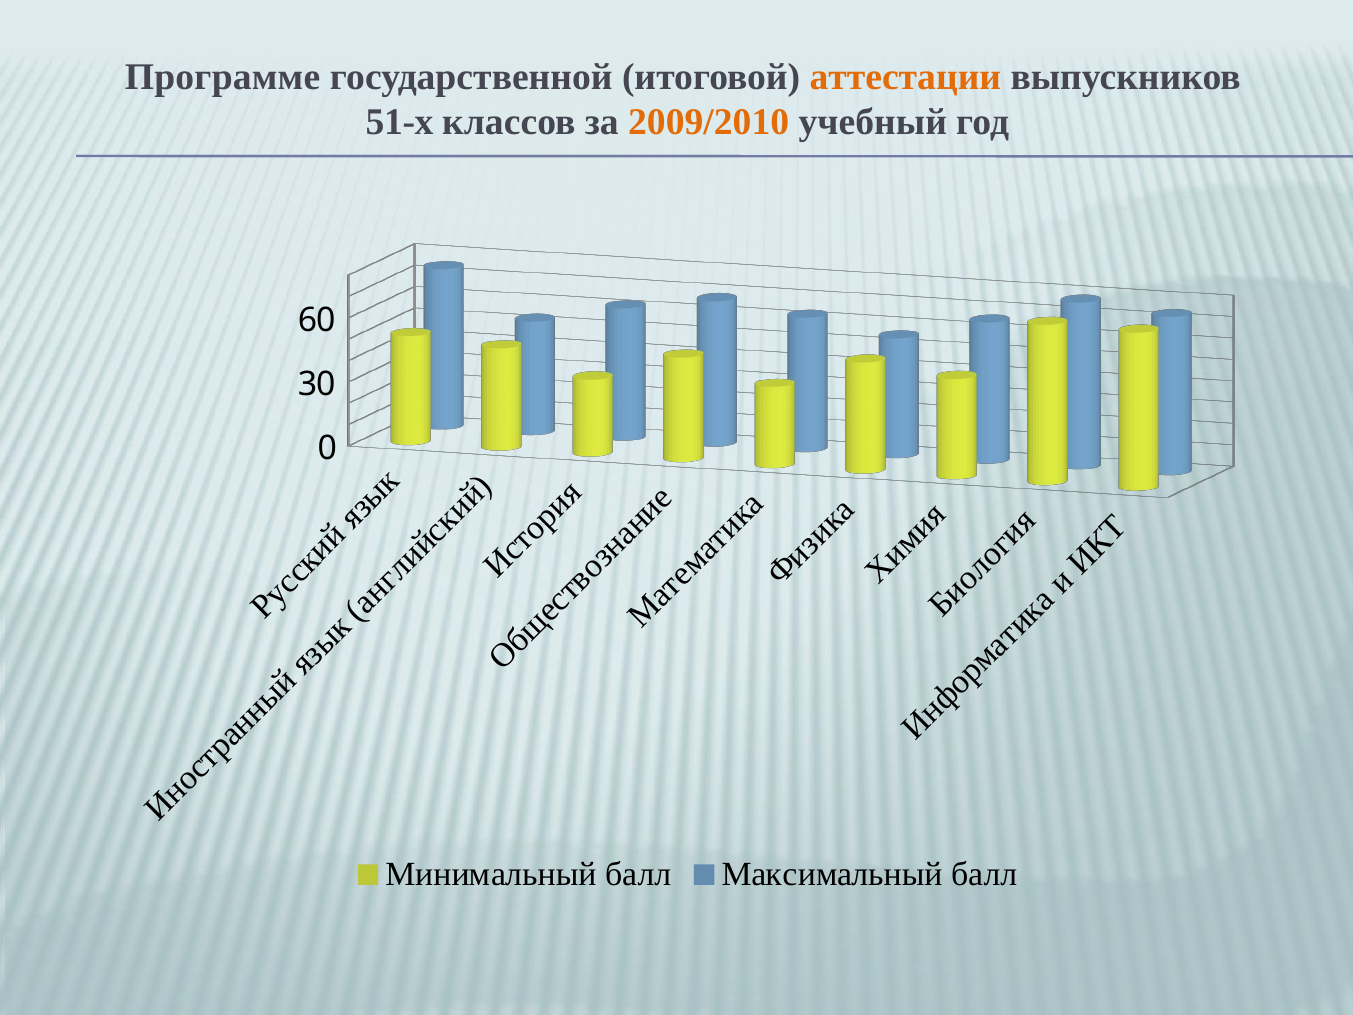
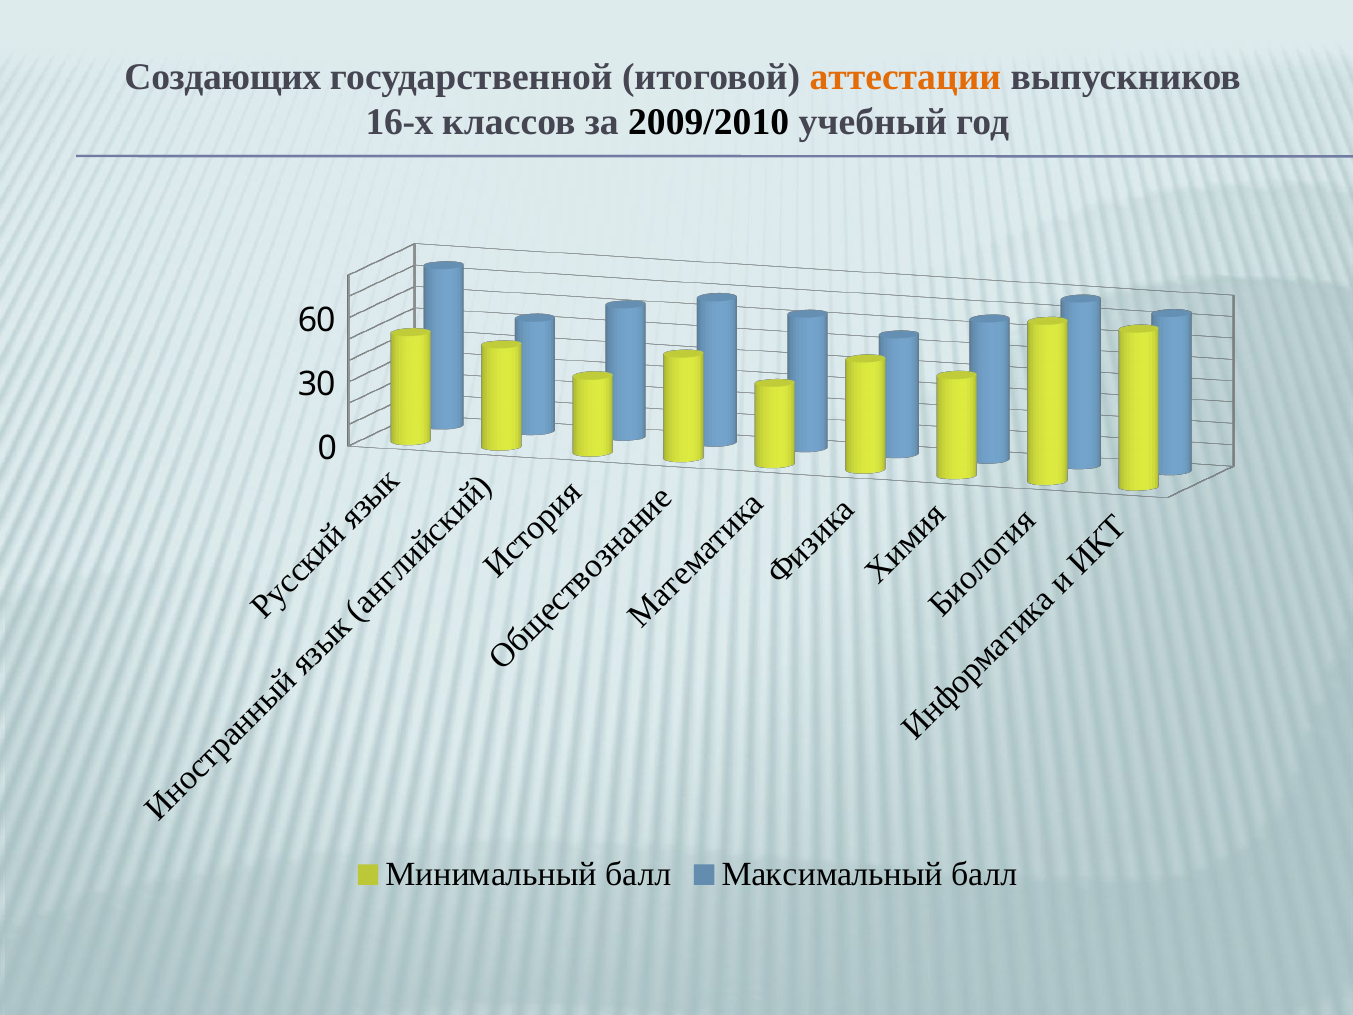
Программе: Программе -> Создающих
51-х: 51-х -> 16-х
2009/2010 colour: orange -> black
